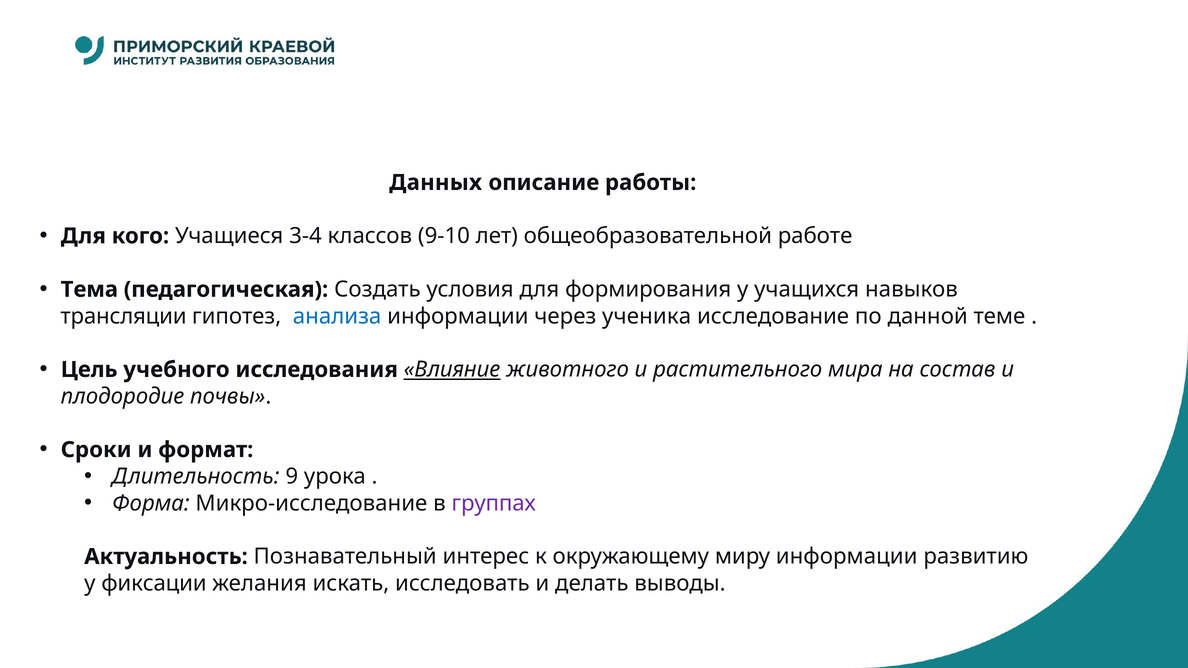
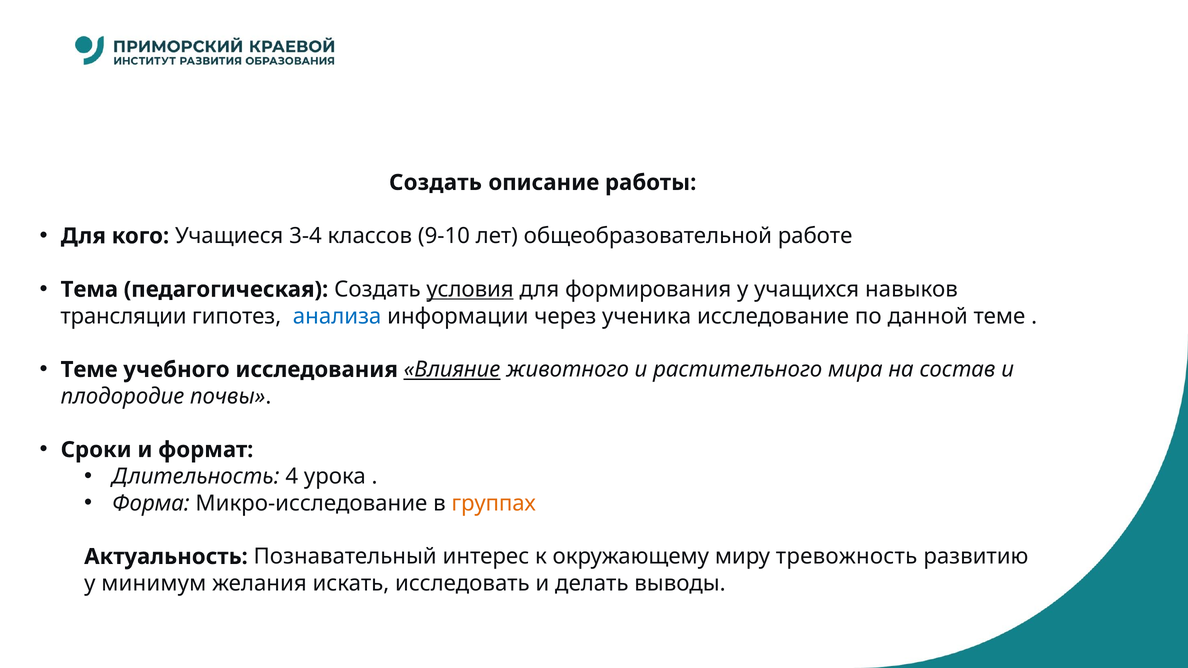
Данных at (436, 183): Данных -> Создать
условия underline: none -> present
Цель at (89, 370): Цель -> Теме
9: 9 -> 4
группах colour: purple -> orange
миру информации: информации -> тревожность
фиксации: фиксации -> минимум
